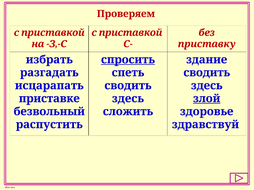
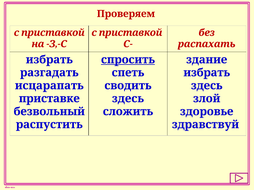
приставку: приставку -> распахать
сводить at (207, 73): сводить -> избрать
злой underline: present -> none
